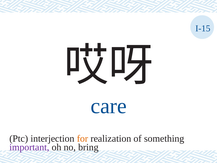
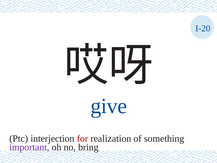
I-15: I-15 -> I-20
care: care -> give
for colour: orange -> red
